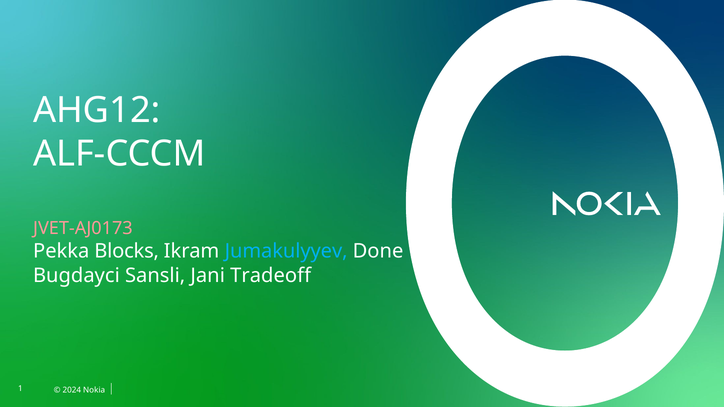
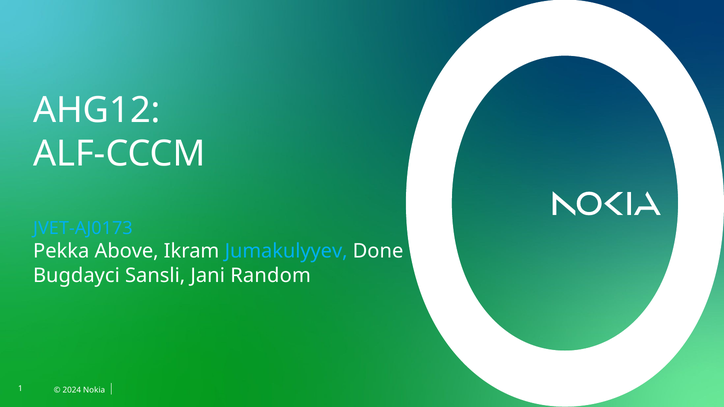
JVET-AJ0173 colour: pink -> light blue
Blocks: Blocks -> Above
Tradeoff: Tradeoff -> Random
